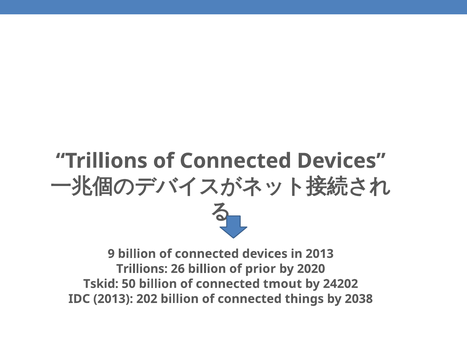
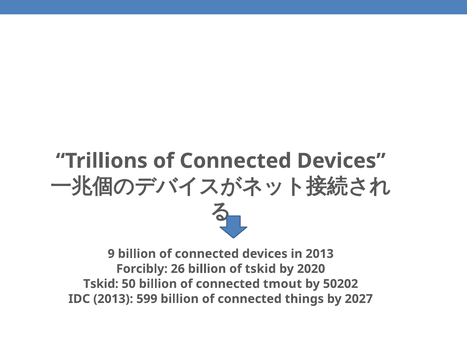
Trillions at (142, 269): Trillions -> Forcibly
of prior: prior -> tskid
24202: 24202 -> 50202
202: 202 -> 599
2038: 2038 -> 2027
